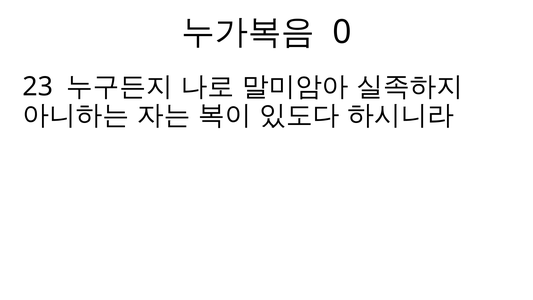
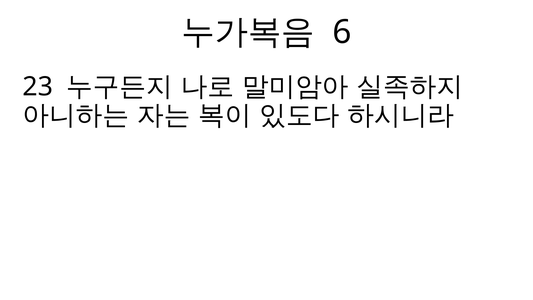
0: 0 -> 6
